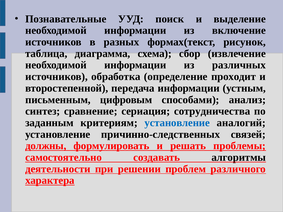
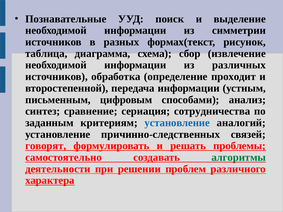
включение: включение -> симметрии
должны: должны -> говорят
алгоритмы colour: black -> green
